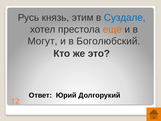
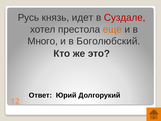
этим: этим -> идет
Суздале colour: blue -> red
Могут: Могут -> Много
